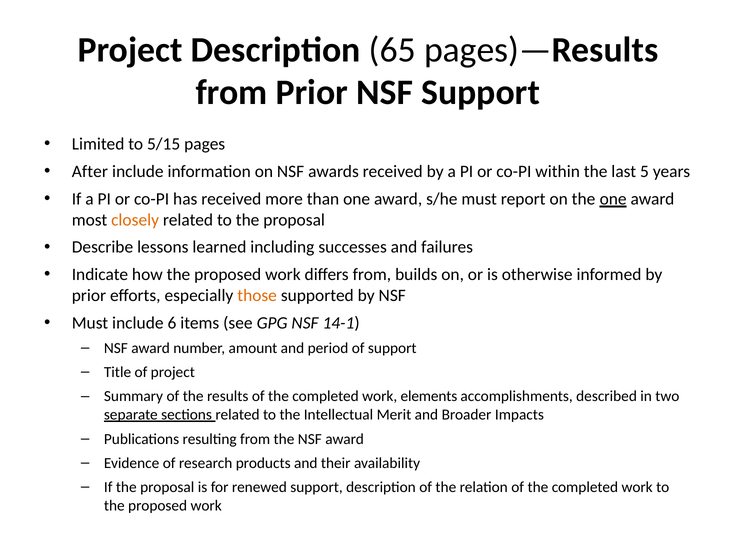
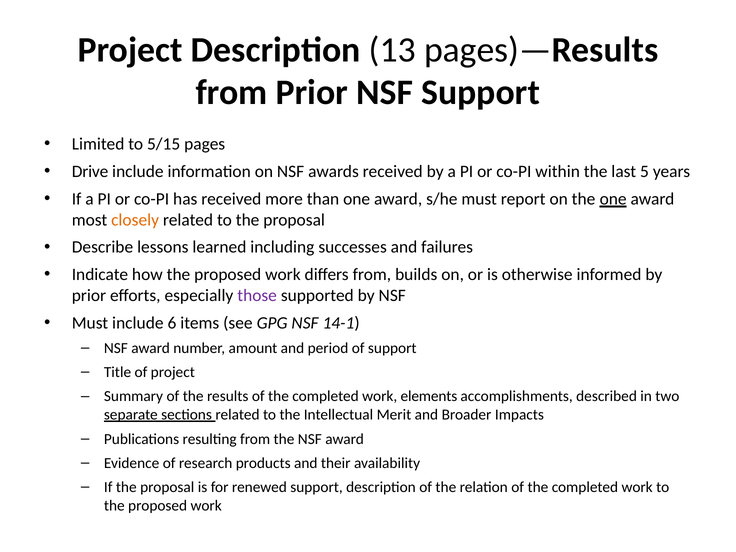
65: 65 -> 13
After: After -> Drive
those colour: orange -> purple
